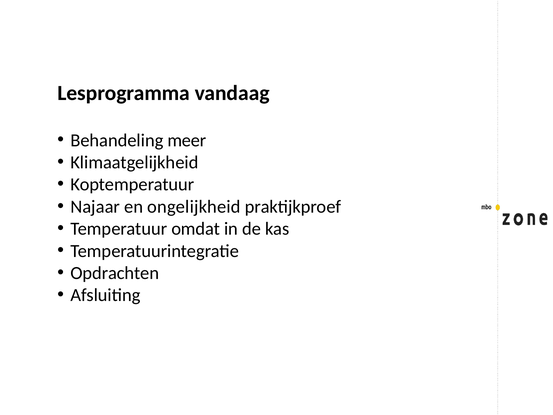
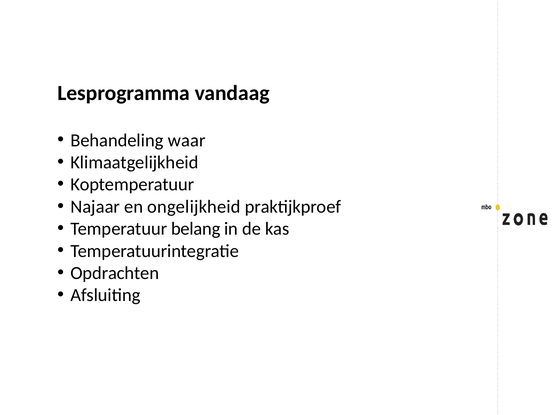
meer: meer -> waar
omdat: omdat -> belang
